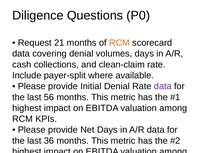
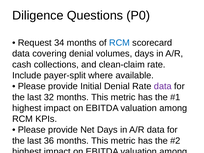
21: 21 -> 34
RCM at (119, 43) colour: orange -> blue
56: 56 -> 32
